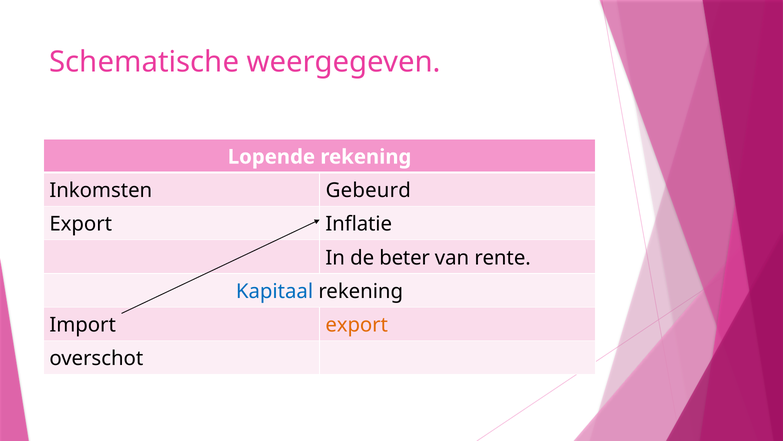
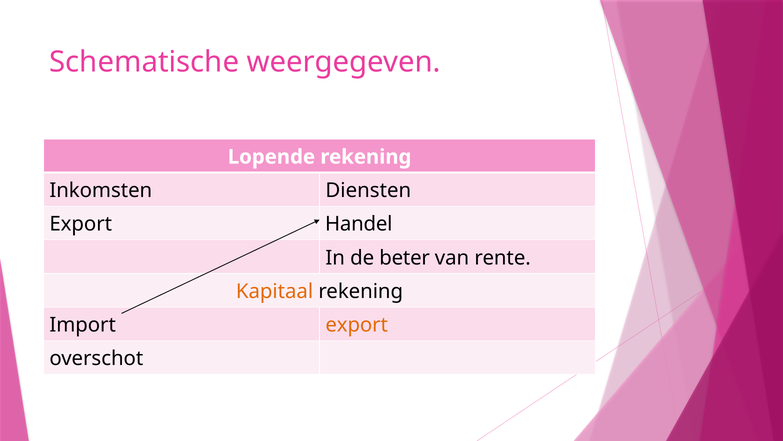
Gebeurd: Gebeurd -> Diensten
Inflatie: Inflatie -> Handel
Kapitaal colour: blue -> orange
